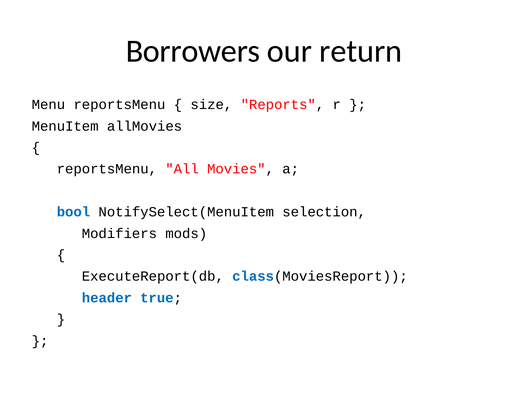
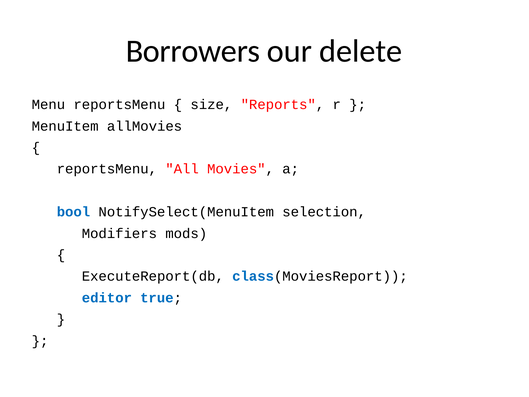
return: return -> delete
header: header -> editor
